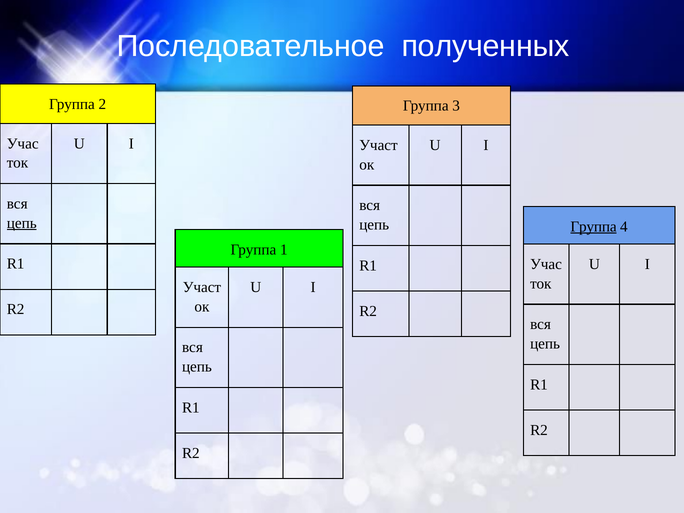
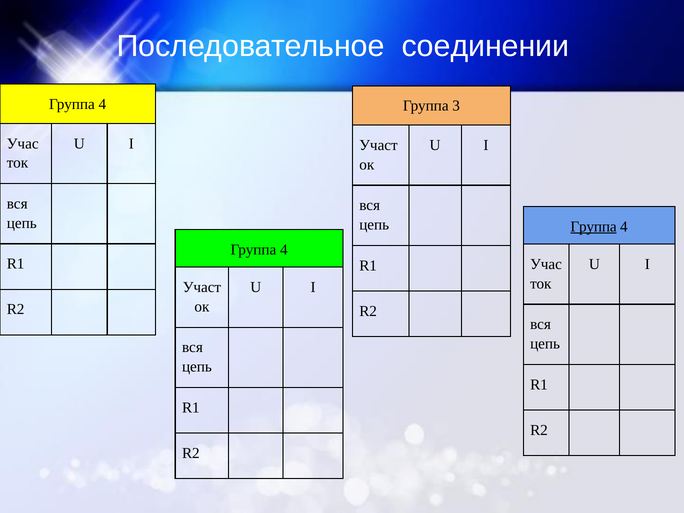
полученных: полученных -> соединении
2 at (102, 104): 2 -> 4
цепь at (22, 223) underline: present -> none
1 at (284, 250): 1 -> 4
